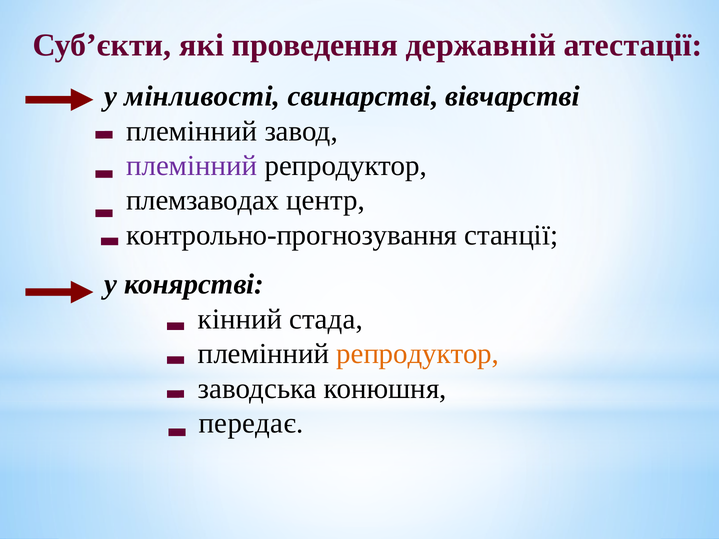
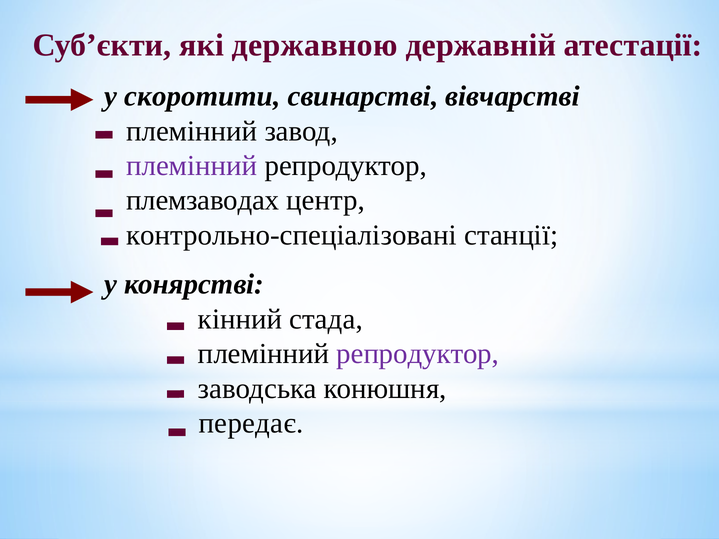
проведення: проведення -> державною
мінливості: мінливості -> скоротити
контрольно-прогнозування: контрольно-прогнозування -> контрольно-спеціалізовані
репродуктор at (418, 354) colour: orange -> purple
